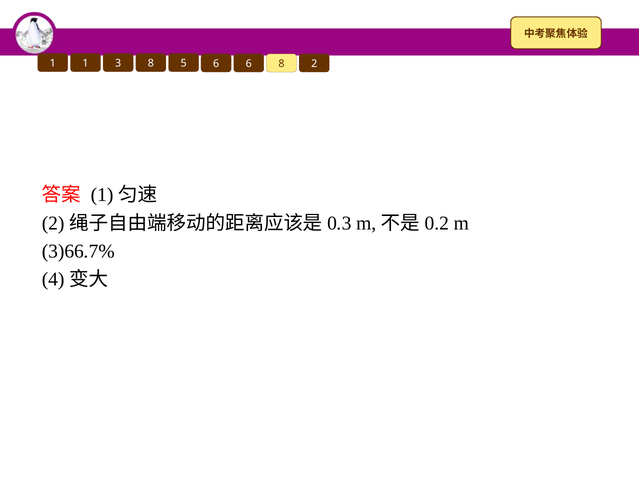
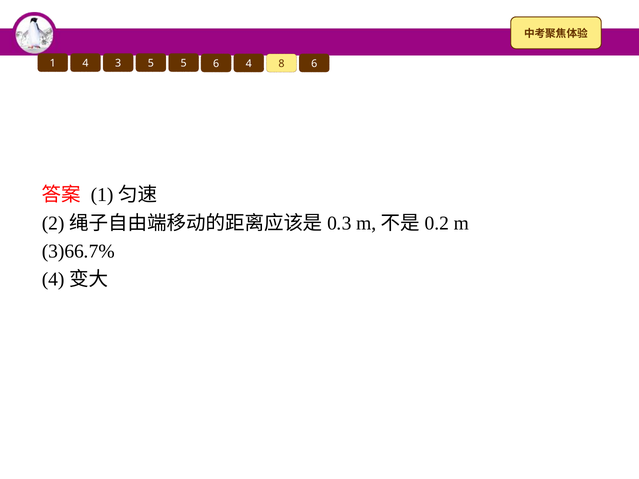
1 1: 1 -> 4
3 8: 8 -> 5
6 6: 6 -> 4
8 2: 2 -> 6
